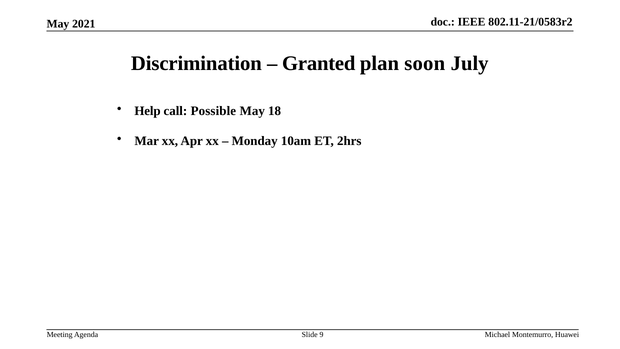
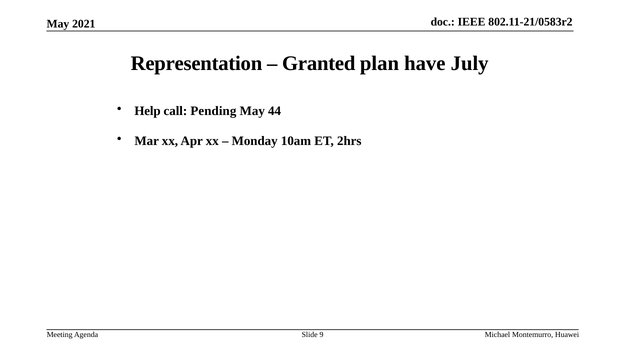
Discrimination: Discrimination -> Representation
soon: soon -> have
Possible: Possible -> Pending
18: 18 -> 44
